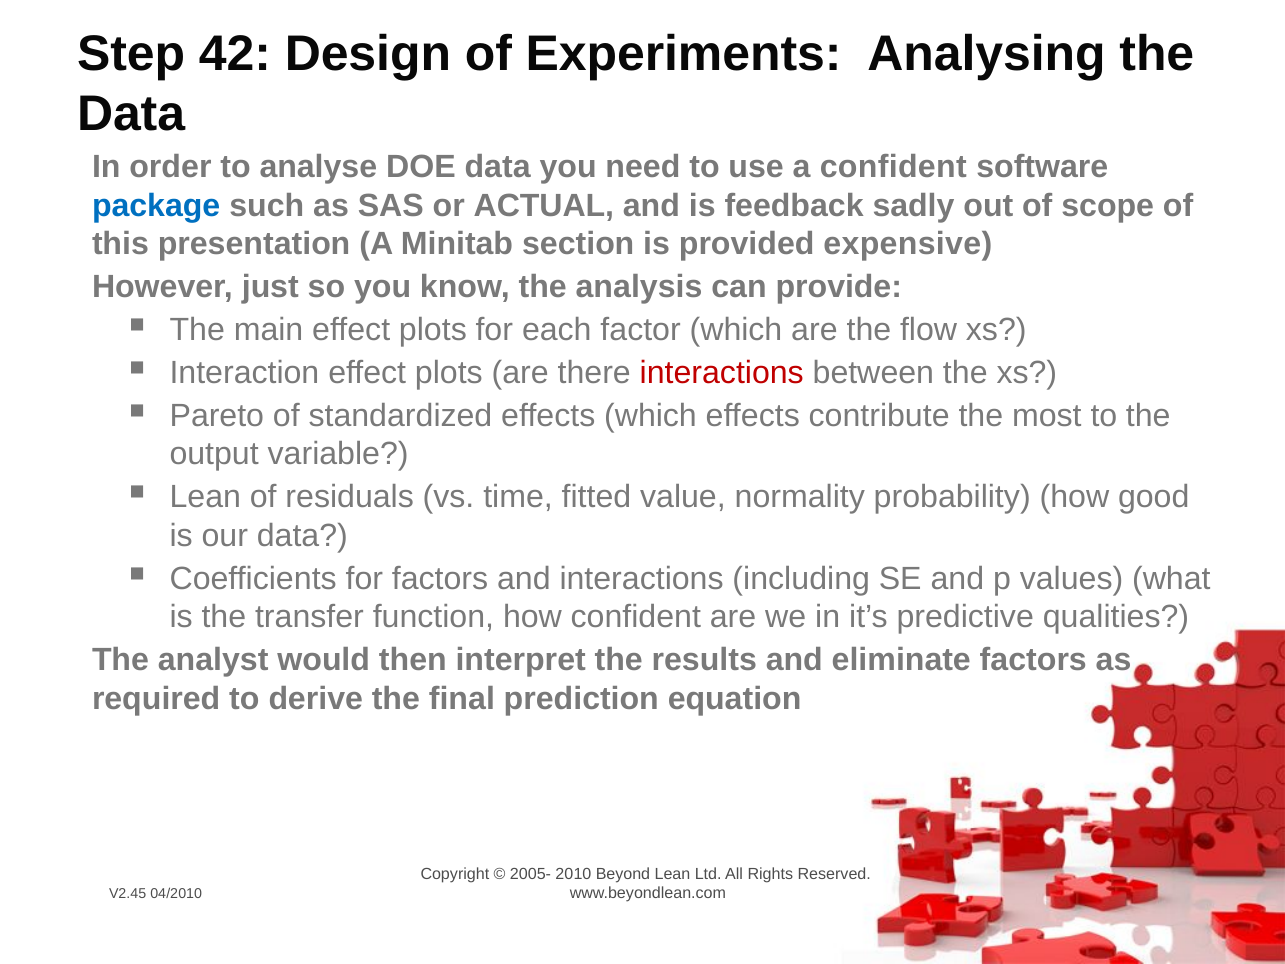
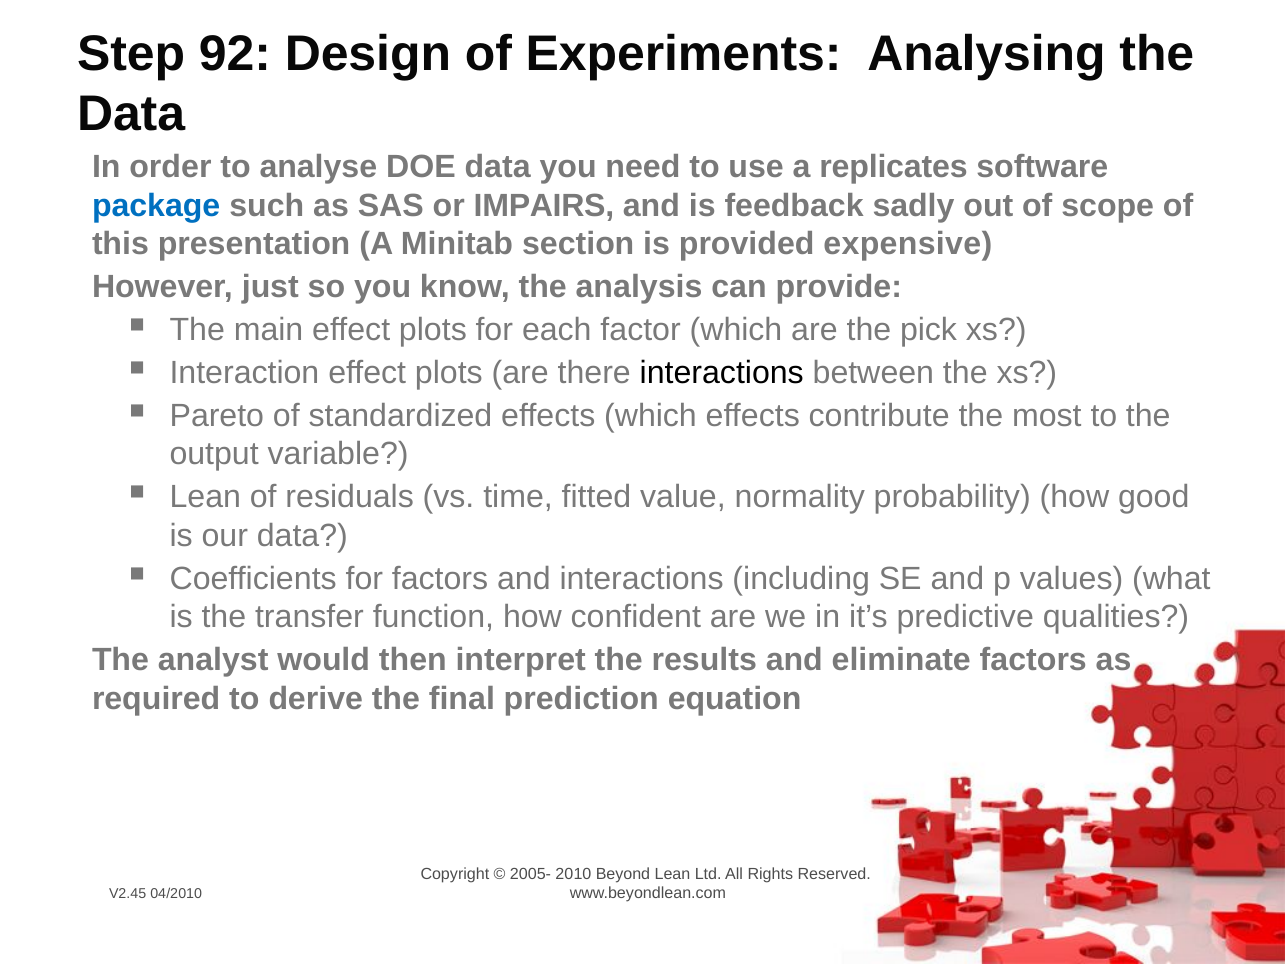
42: 42 -> 92
a confident: confident -> replicates
ACTUAL: ACTUAL -> IMPAIRS
flow: flow -> pick
interactions at (722, 373) colour: red -> black
